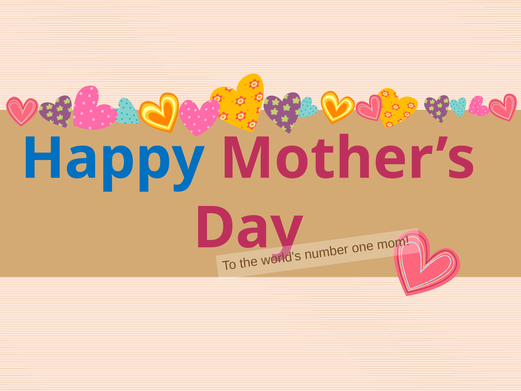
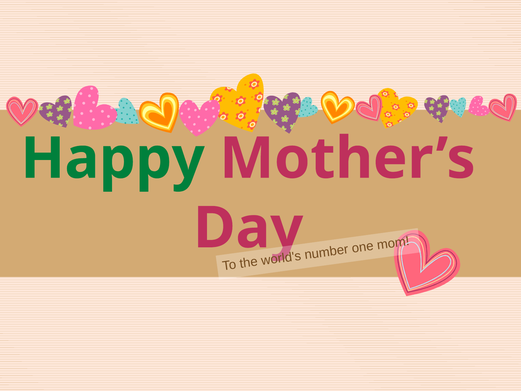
Happy colour: blue -> green
